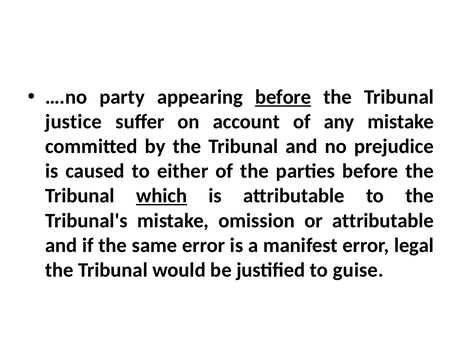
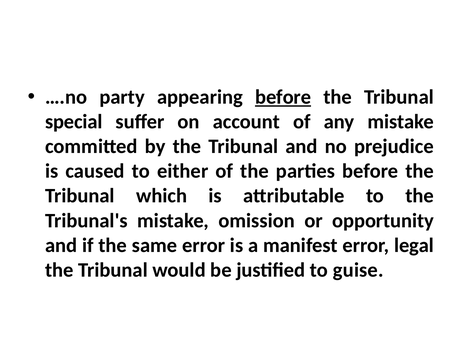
justice: justice -> special
which underline: present -> none
or attributable: attributable -> opportunity
